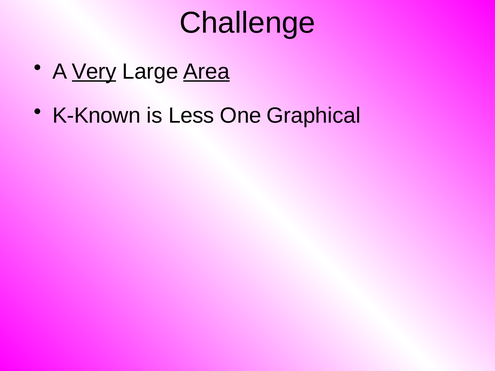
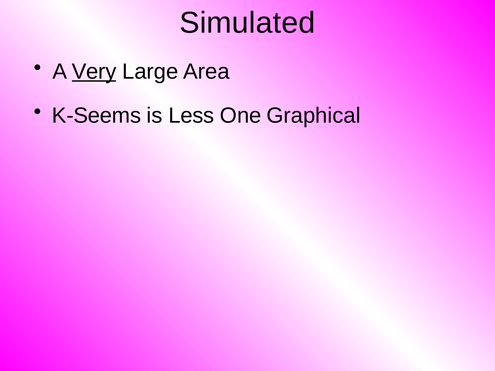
Challenge: Challenge -> Simulated
Area underline: present -> none
K-Known: K-Known -> K-Seems
